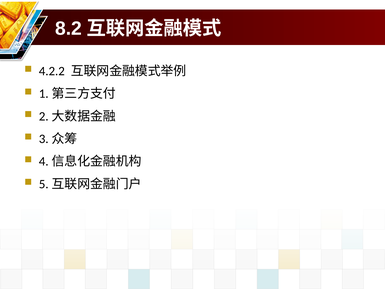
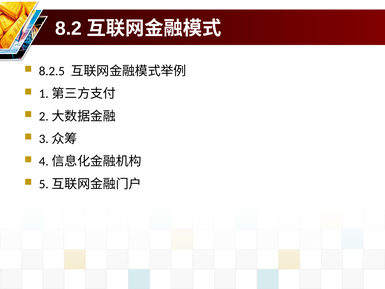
4.2.2: 4.2.2 -> 8.2.5
